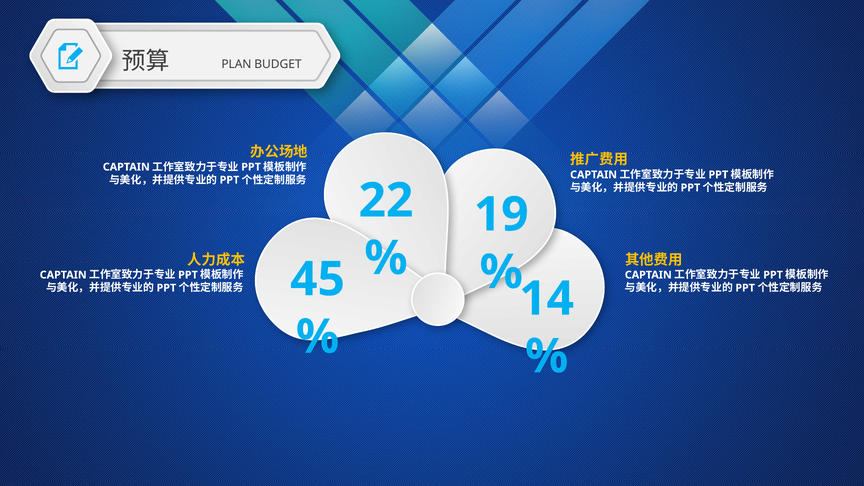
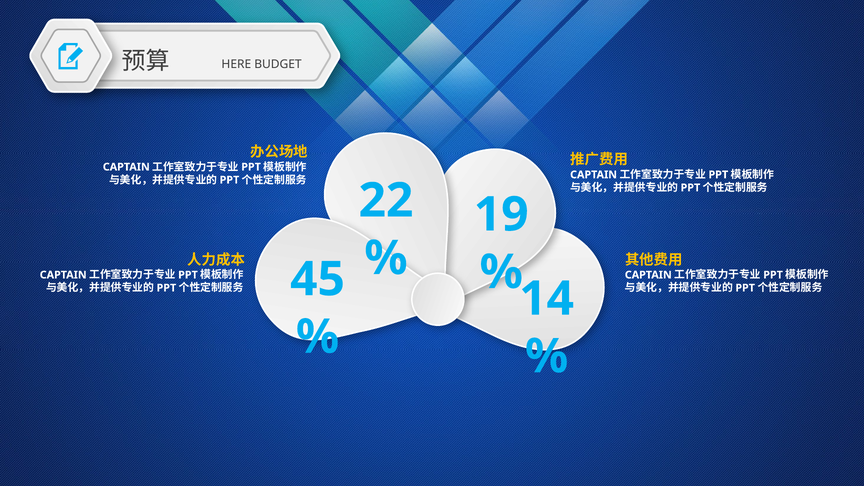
PLAN: PLAN -> HERE
